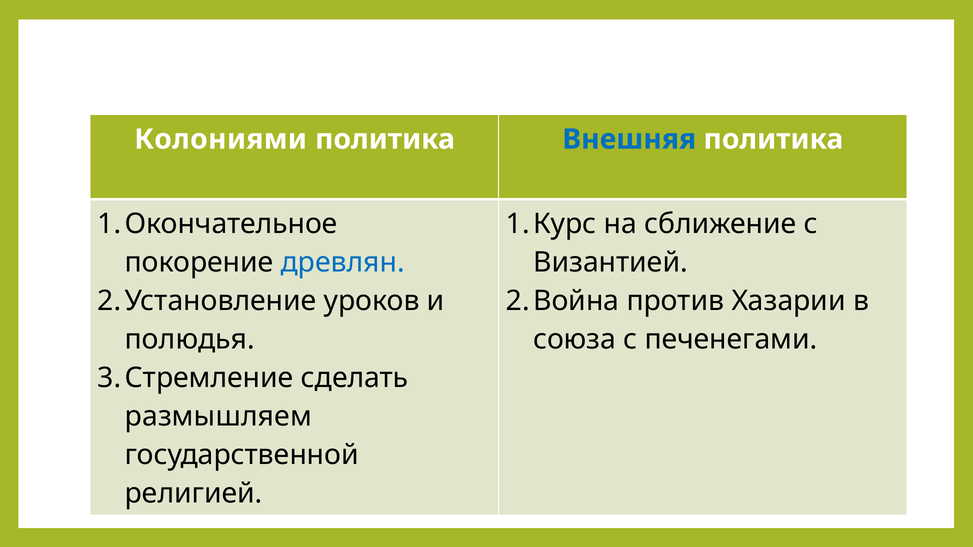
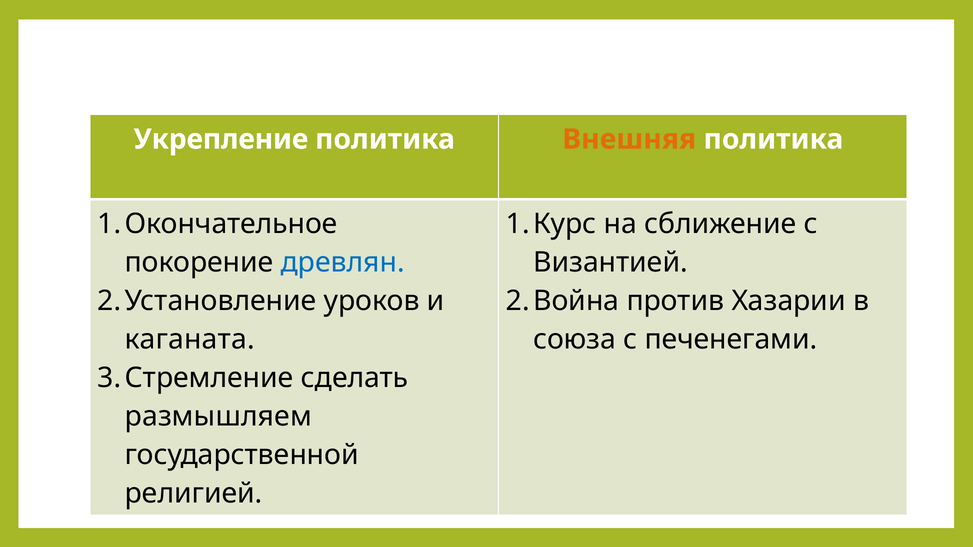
Колониями: Колониями -> Укрепление
Внешняя colour: blue -> orange
полюдья: полюдья -> каганата
